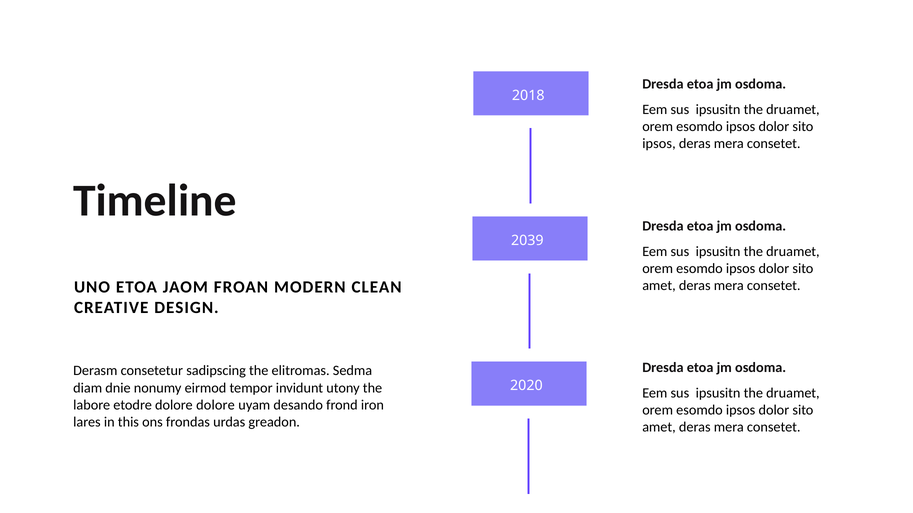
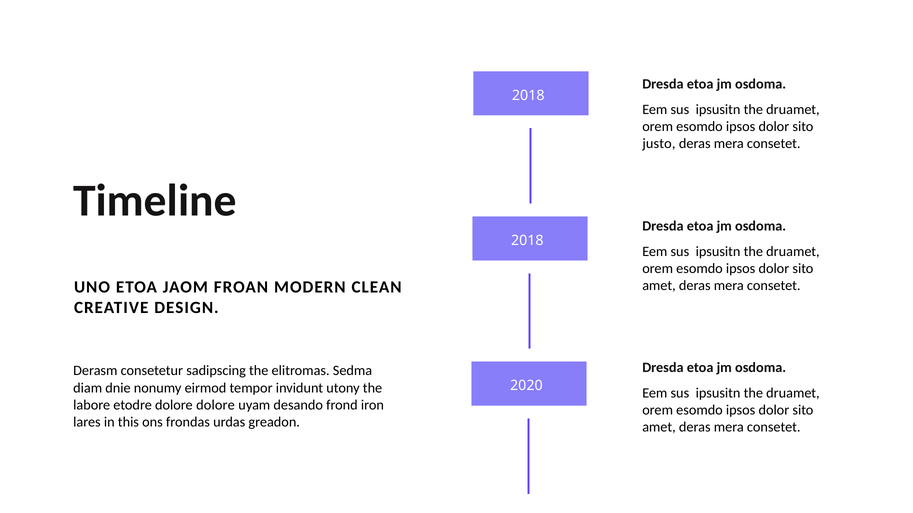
ipsos at (659, 144): ipsos -> justo
2039 at (527, 241): 2039 -> 2018
